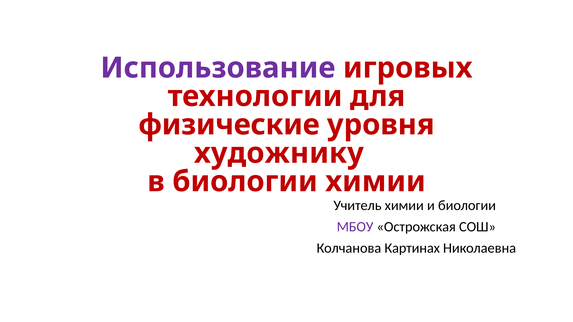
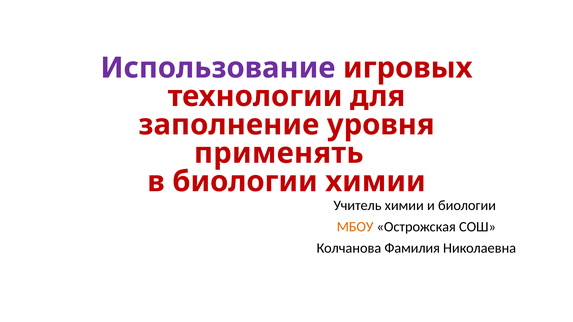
физические: физические -> заполнение
художнику: художнику -> применять
МБОУ colour: purple -> orange
Картинах: Картинах -> Фамилия
